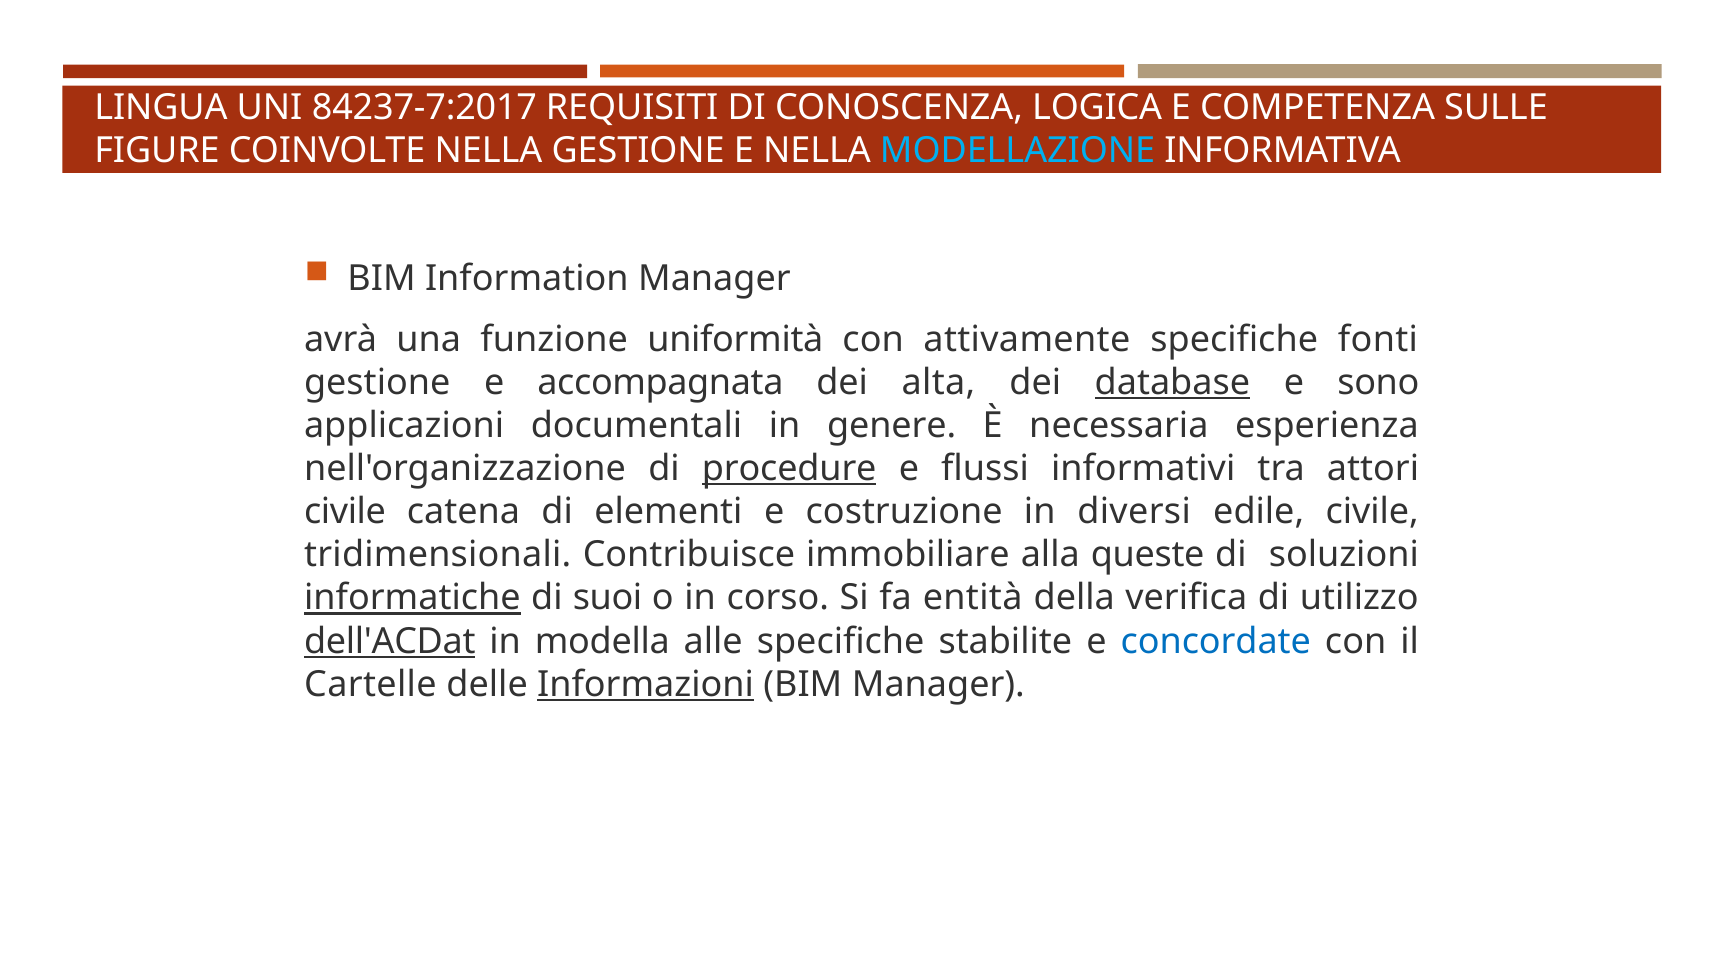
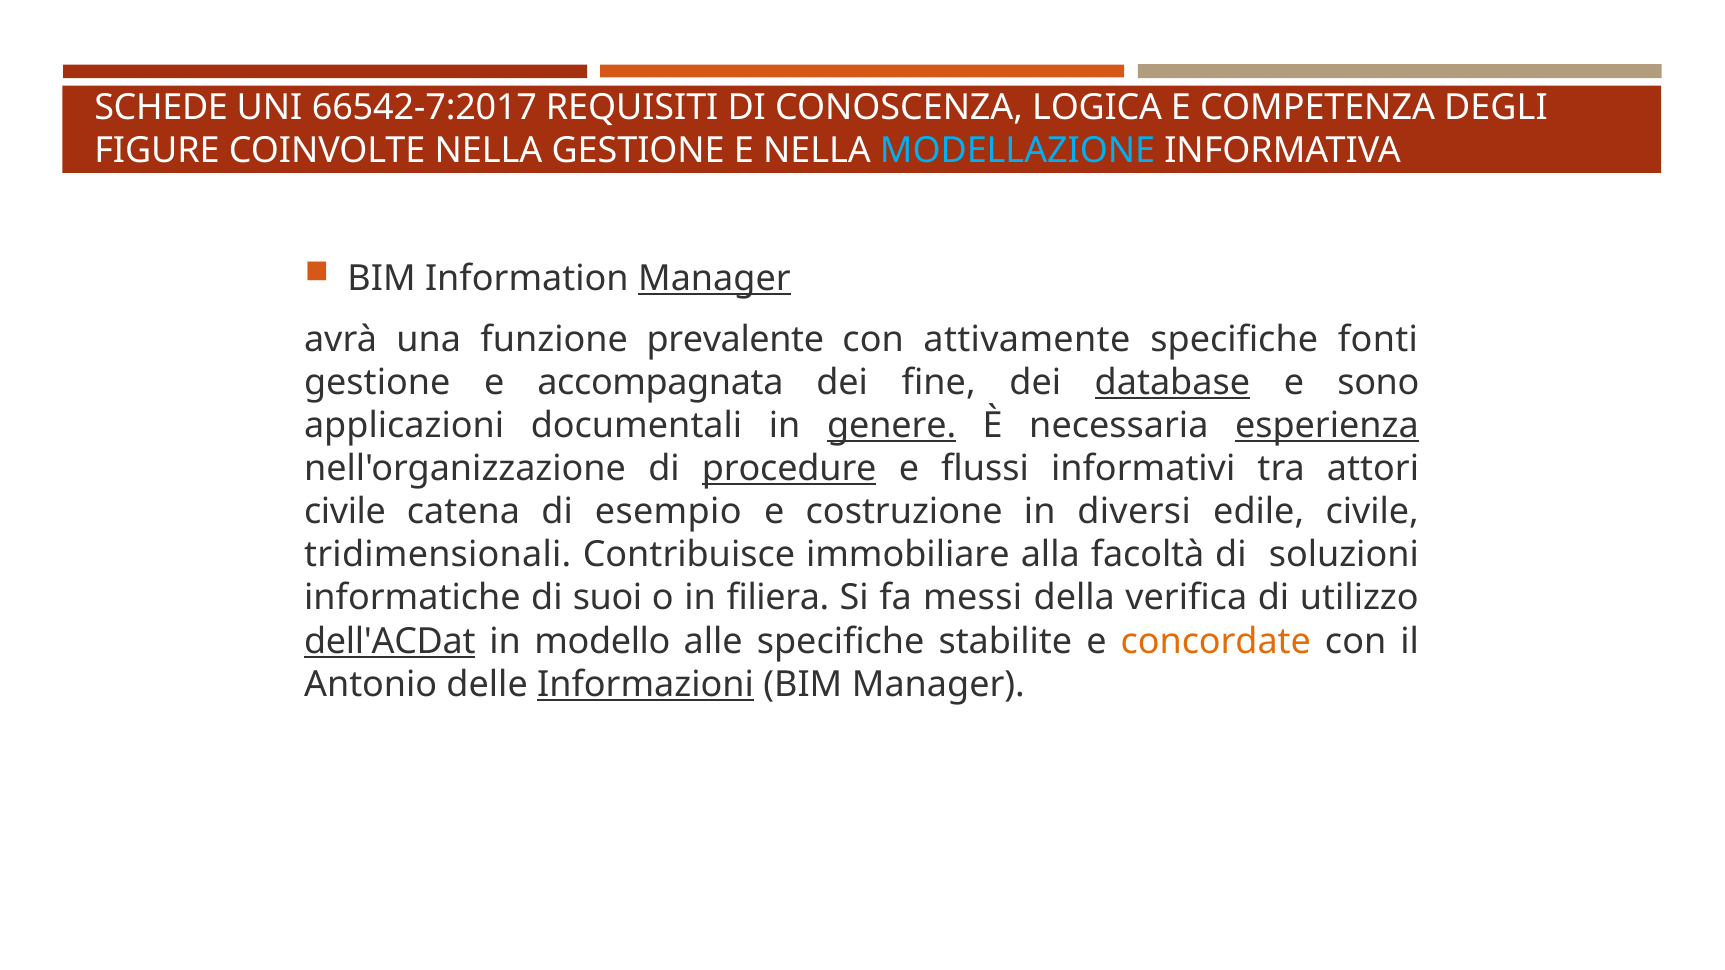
LINGUA: LINGUA -> SCHEDE
84237-7:2017: 84237-7:2017 -> 66542-7:2017
SULLE: SULLE -> DEGLI
Manager at (714, 278) underline: none -> present
uniformità: uniformità -> prevalente
alta: alta -> fine
genere underline: none -> present
esperienza underline: none -> present
elementi: elementi -> esempio
queste: queste -> facoltà
informatiche underline: present -> none
corso: corso -> filiera
entità: entità -> messi
modella: modella -> modello
concordate colour: blue -> orange
Cartelle: Cartelle -> Antonio
